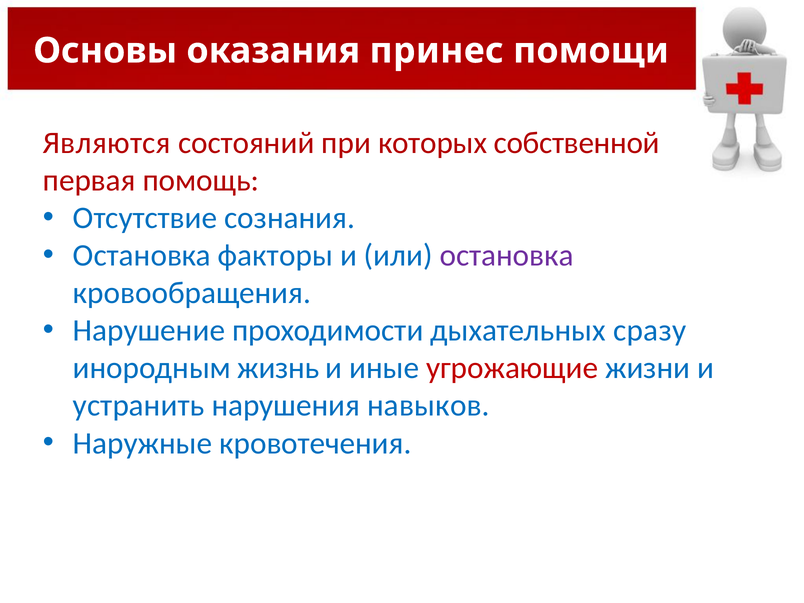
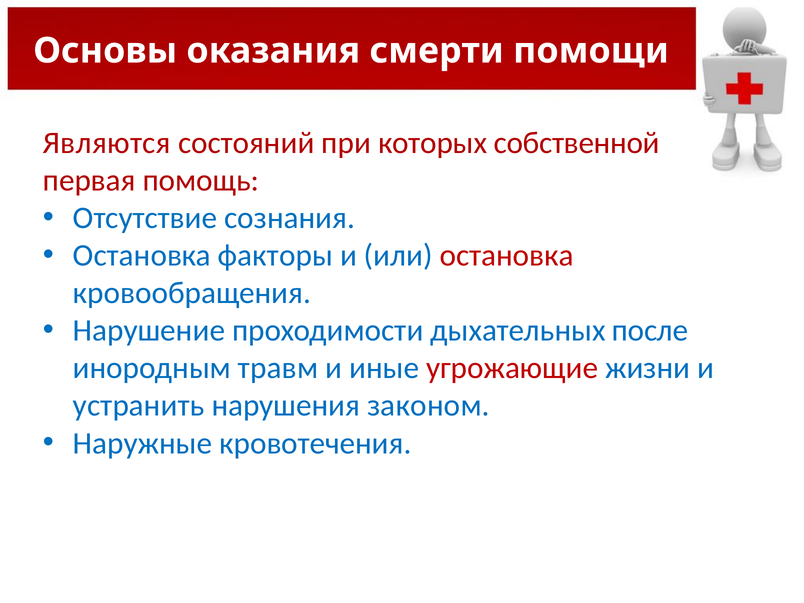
принес: принес -> смерти
остановка at (507, 255) colour: purple -> red
сразу: сразу -> после
жизнь: жизнь -> травм
навыков: навыков -> законом
